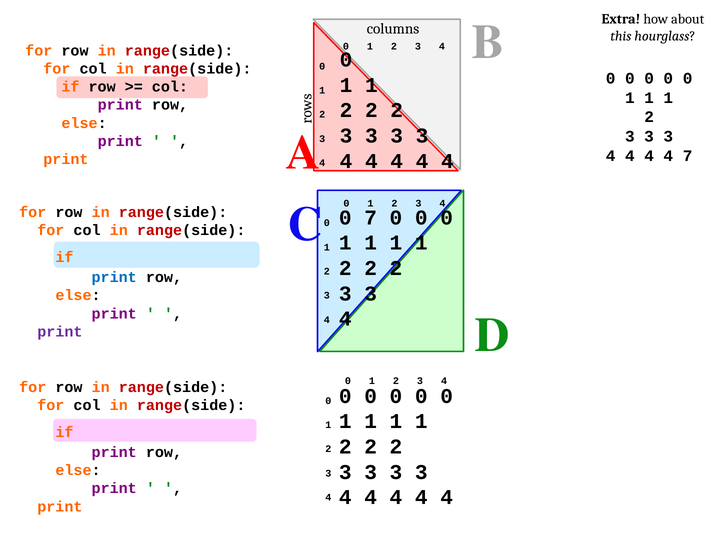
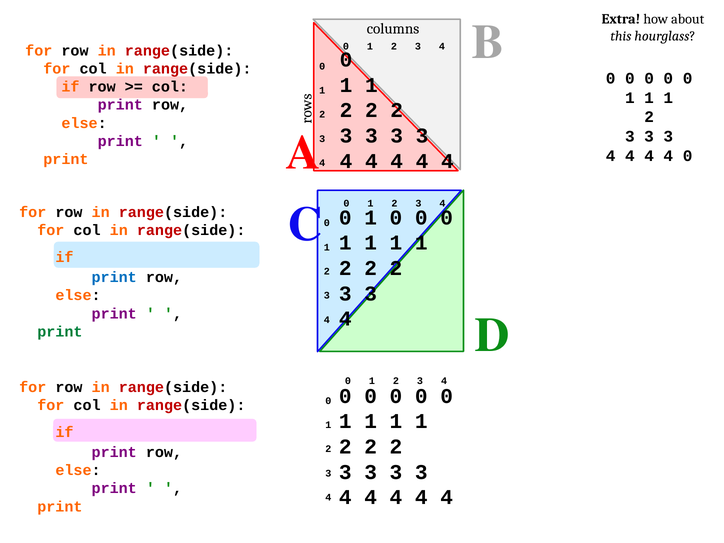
7 at (688, 156): 7 -> 0
7 at (371, 218): 7 -> 1
print at (60, 332) colour: purple -> green
